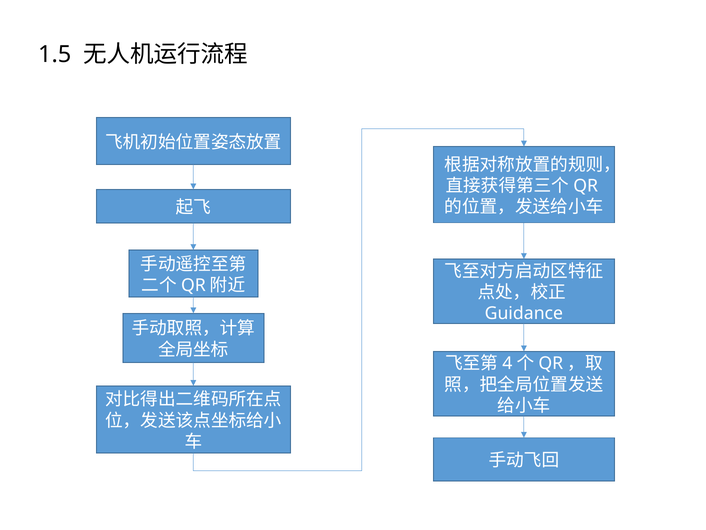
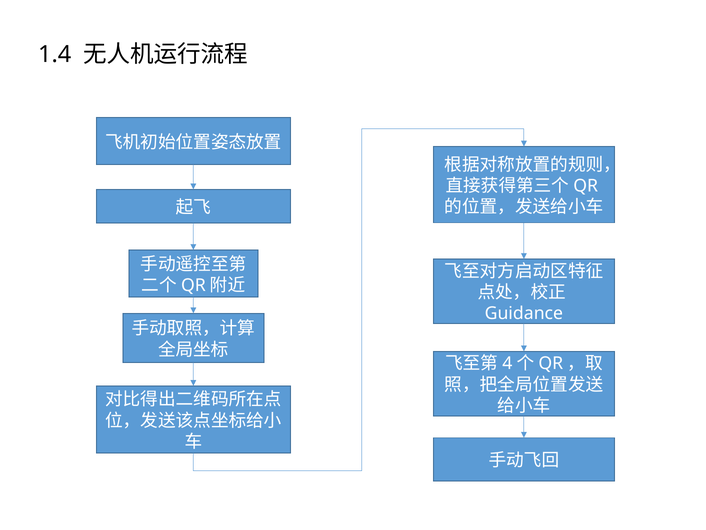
1.5: 1.5 -> 1.4
